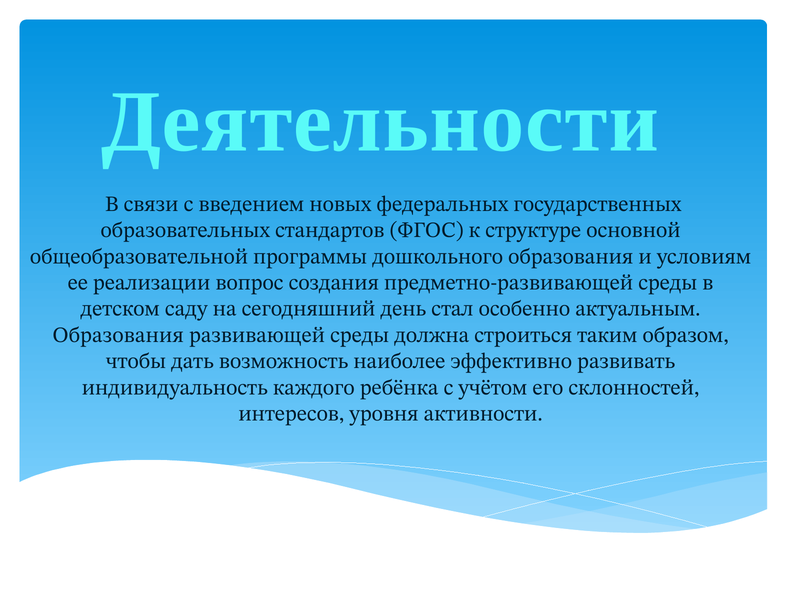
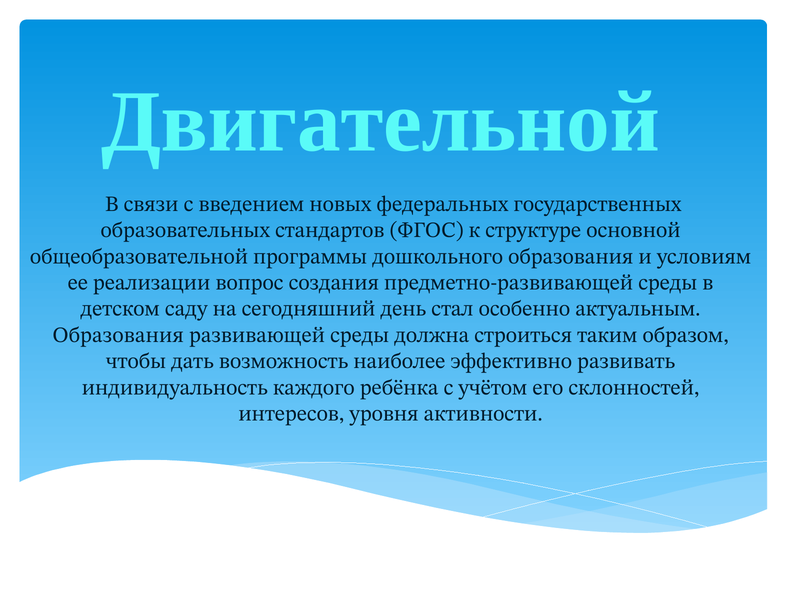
Деятельности: Деятельности -> Двигательной
